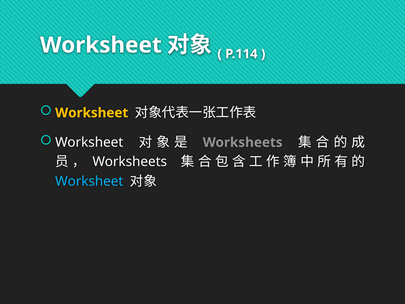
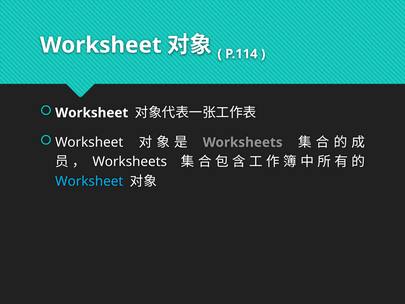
Worksheet at (92, 113) colour: yellow -> white
